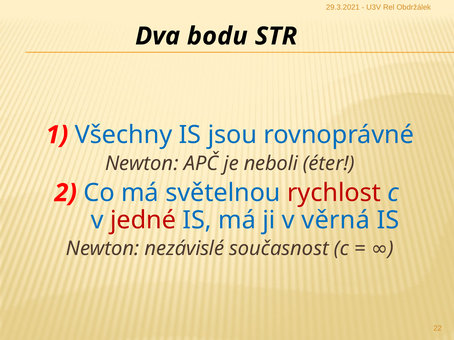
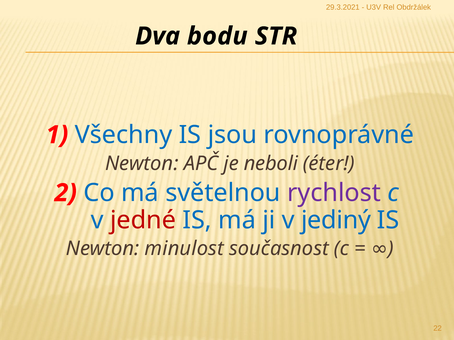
rychlost colour: red -> purple
věrná: věrná -> jediný
nezávislé: nezávislé -> minulost
